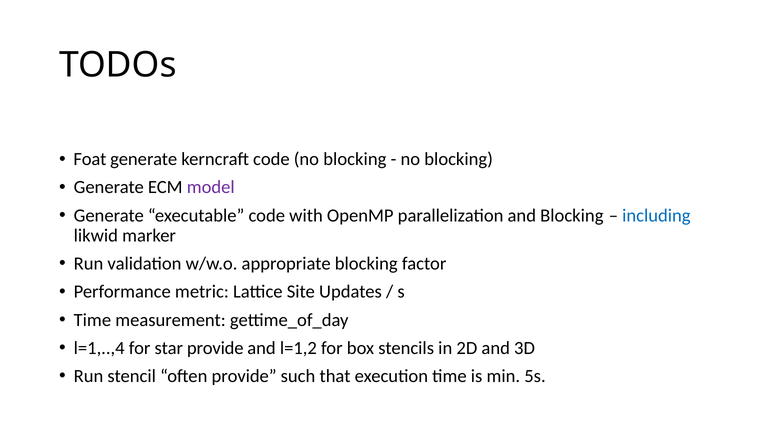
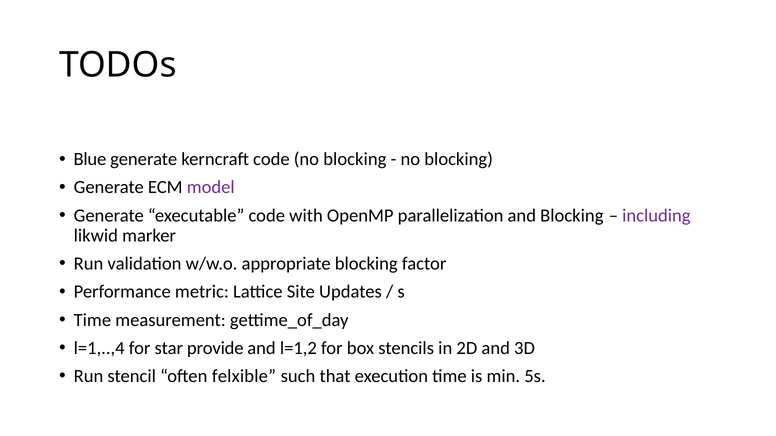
Foat: Foat -> Blue
including colour: blue -> purple
often provide: provide -> felxible
